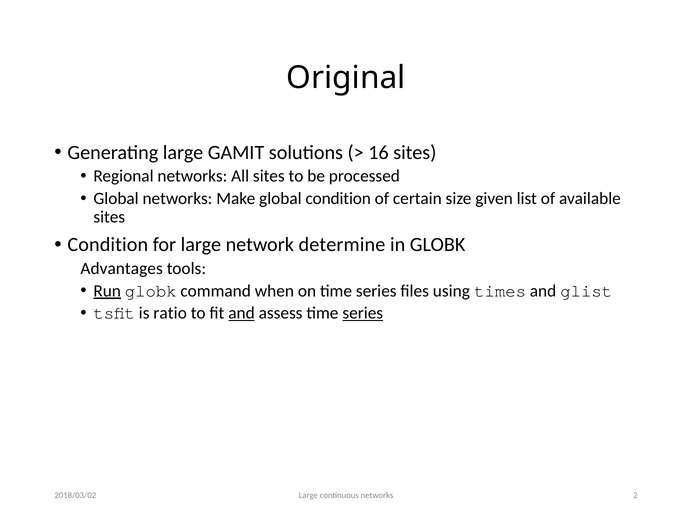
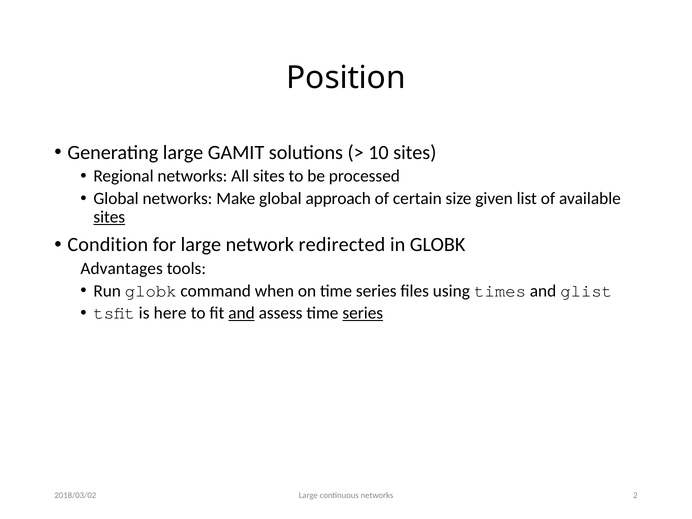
Original: Original -> Position
16: 16 -> 10
global condition: condition -> approach
sites at (109, 217) underline: none -> present
determine: determine -> redirected
Run underline: present -> none
ratio: ratio -> here
